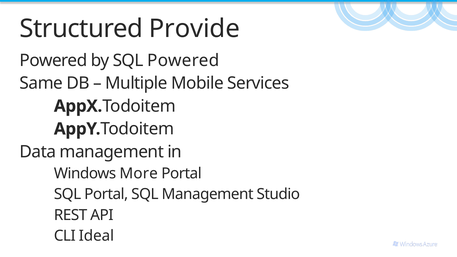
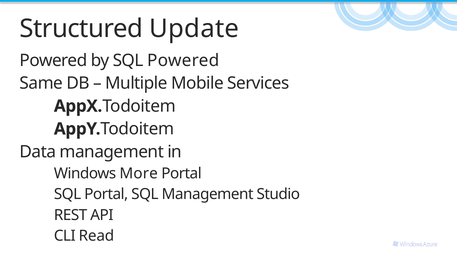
Provide: Provide -> Update
Ideal: Ideal -> Read
